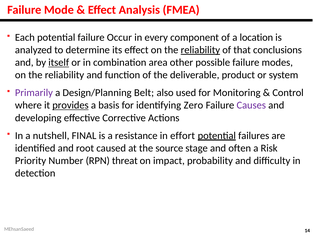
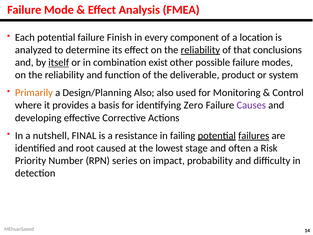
Occur: Occur -> Finish
area: area -> exist
Primarily colour: purple -> orange
Design/Planning Belt: Belt -> Also
provides underline: present -> none
effort: effort -> failing
failures underline: none -> present
source: source -> lowest
threat: threat -> series
